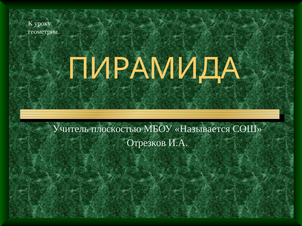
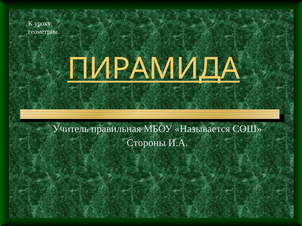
ПИРАМИДА underline: none -> present
плоскостью: плоскостью -> правильная
Отрезков: Отрезков -> Стороны
